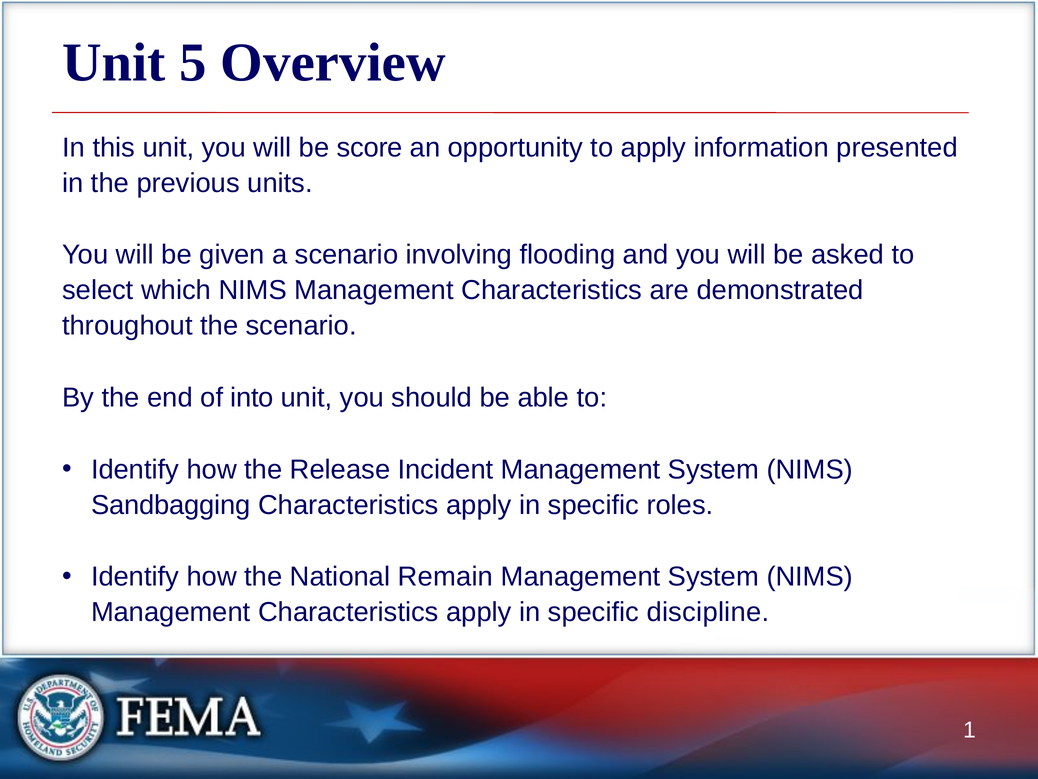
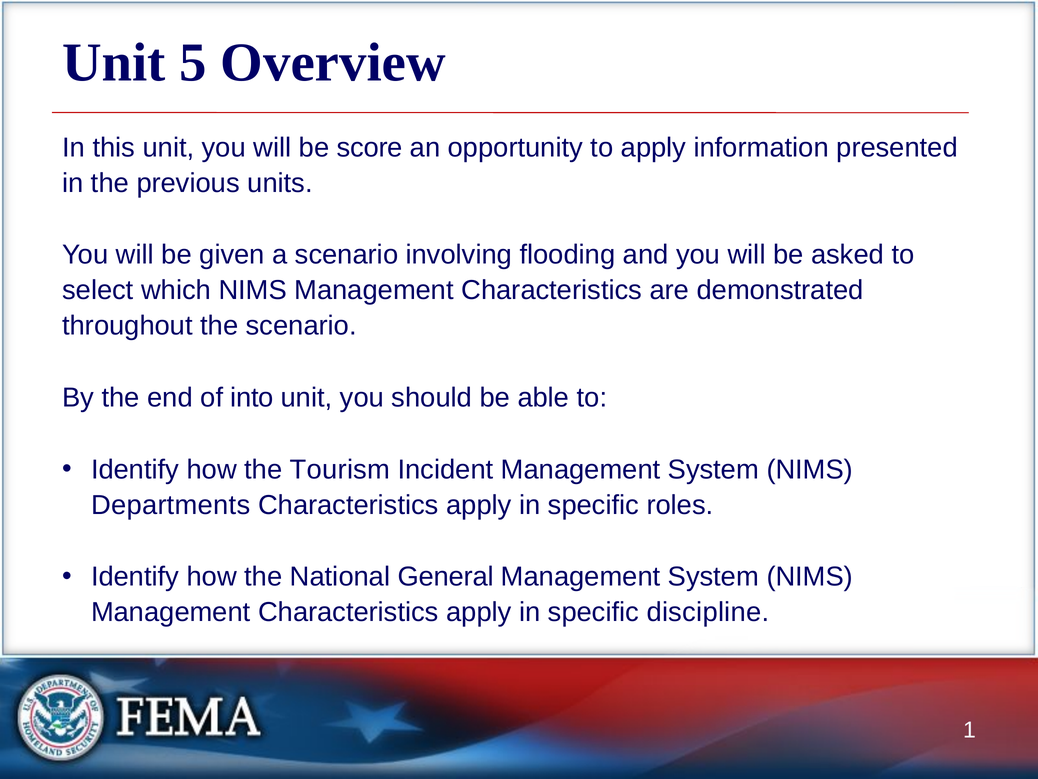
Release: Release -> Tourism
Sandbagging: Sandbagging -> Departments
Remain: Remain -> General
